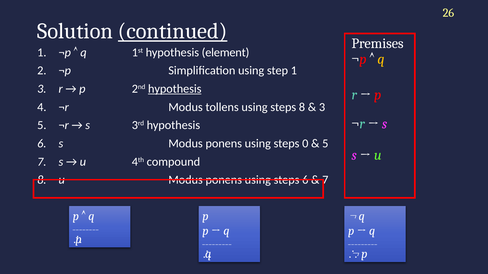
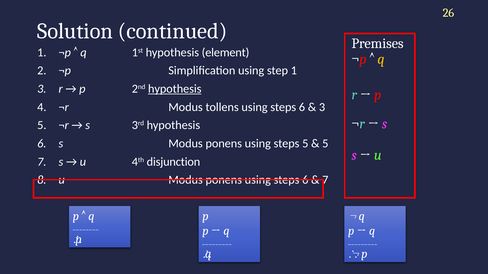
continued underline: present -> none
tollens using steps 8: 8 -> 6
steps 0: 0 -> 5
compound: compound -> disjunction
